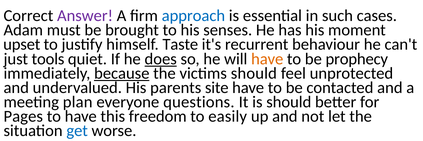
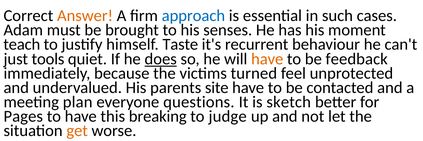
Answer colour: purple -> orange
upset: upset -> teach
prophecy: prophecy -> feedback
because underline: present -> none
victims should: should -> turned
is should: should -> sketch
freedom: freedom -> breaking
easily: easily -> judge
get colour: blue -> orange
